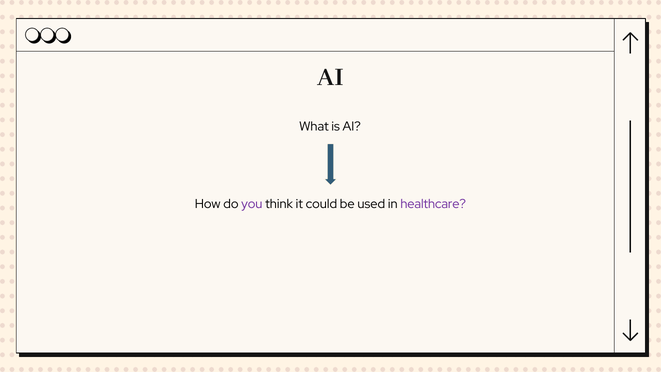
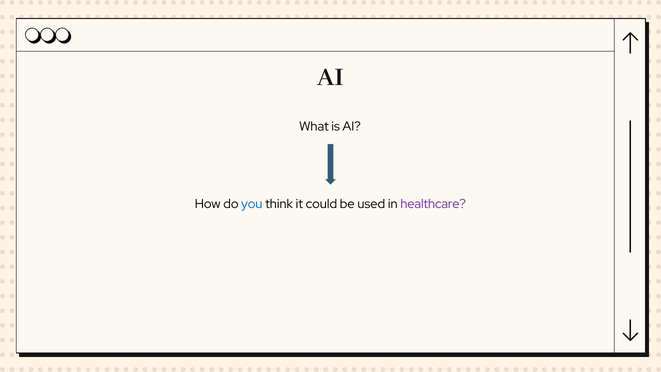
you colour: purple -> blue
